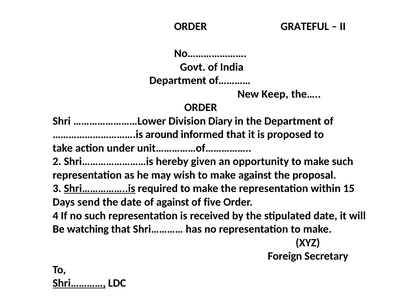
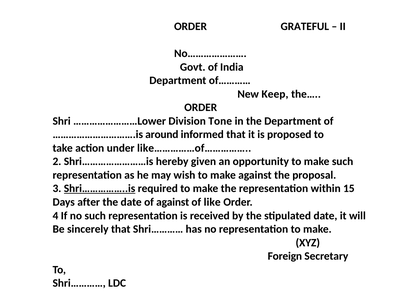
Diary: Diary -> Tone
unit……………of……………: unit……………of…………… -> like……………of……………
send: send -> after
five: five -> like
watching: watching -> sincerely
Shri………… at (79, 283) underline: present -> none
